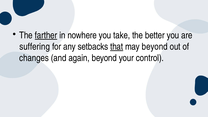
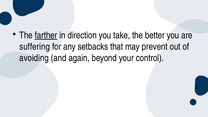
nowhere: nowhere -> direction
that underline: present -> none
may beyond: beyond -> prevent
changes: changes -> avoiding
